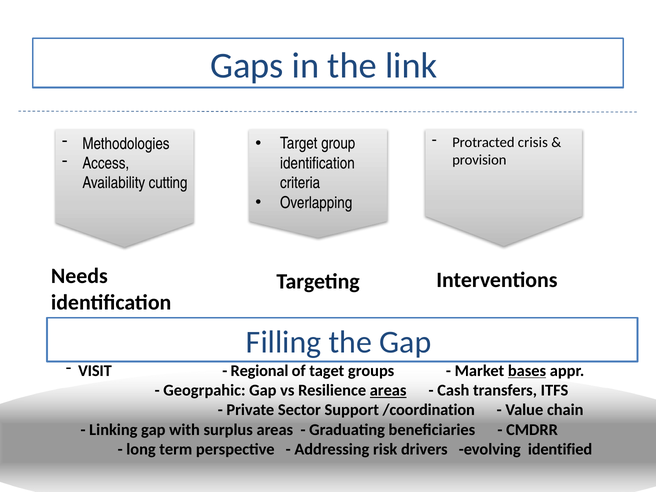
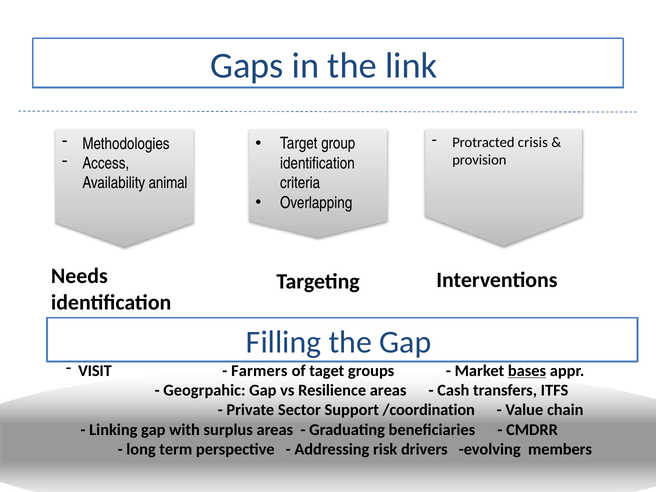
cutting: cutting -> animal
Regional: Regional -> Farmers
areas at (388, 390) underline: present -> none
identified: identified -> members
